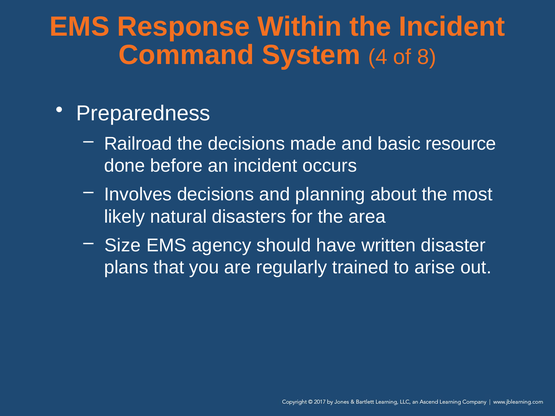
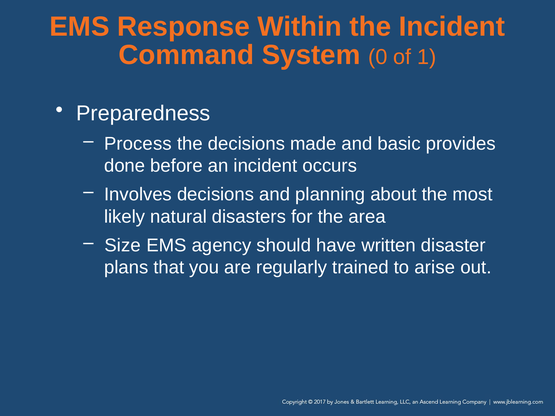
4: 4 -> 0
8: 8 -> 1
Railroad: Railroad -> Process
resource: resource -> provides
